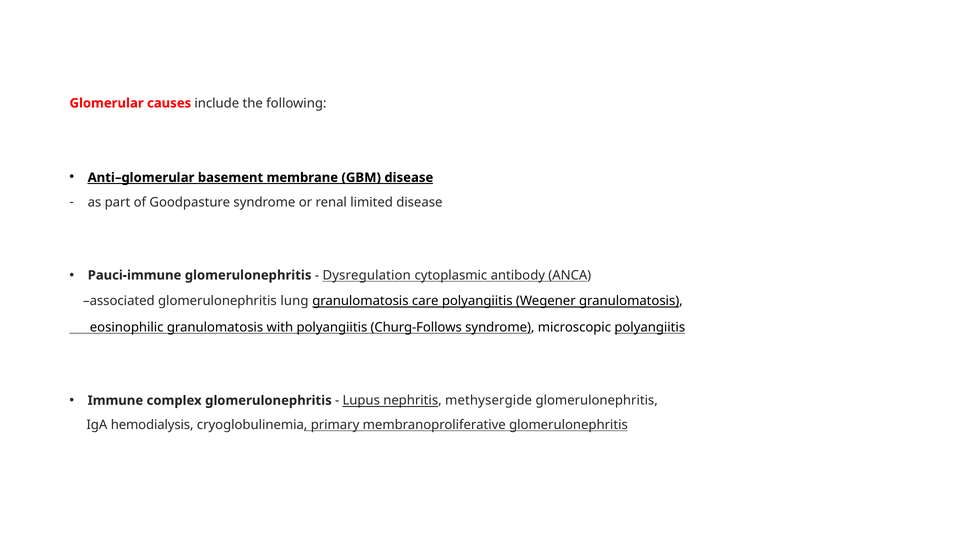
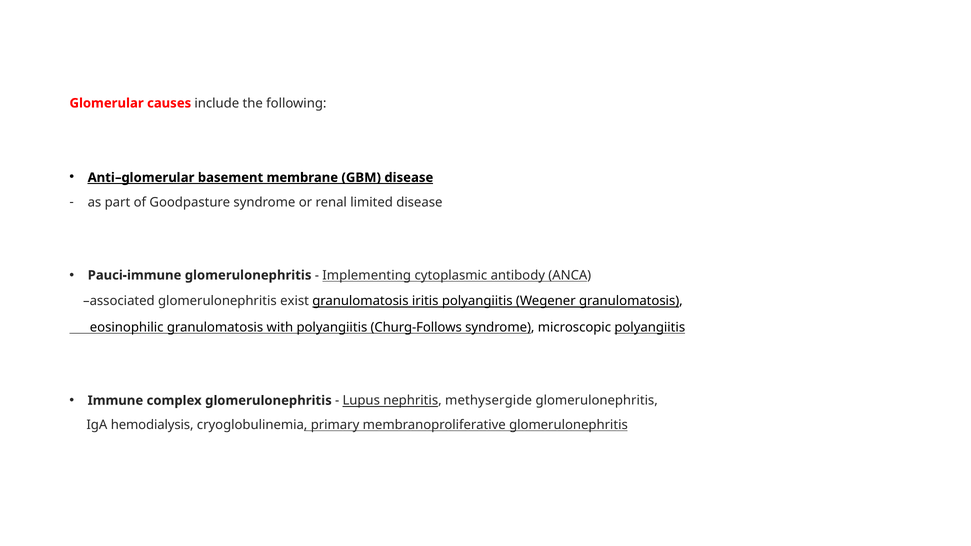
Dysregulation: Dysregulation -> Implementing
lung: lung -> exist
care: care -> iritis
